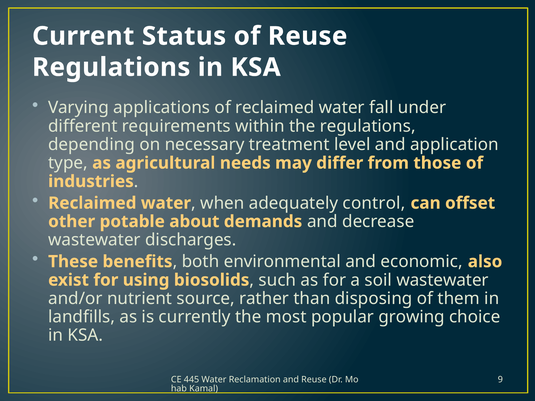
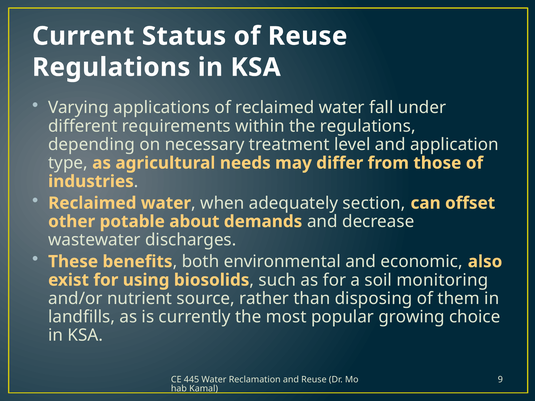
control: control -> section
soil wastewater: wastewater -> monitoring
